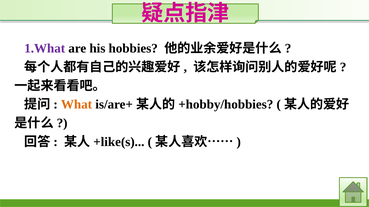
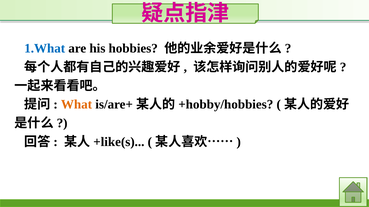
1.What colour: purple -> blue
